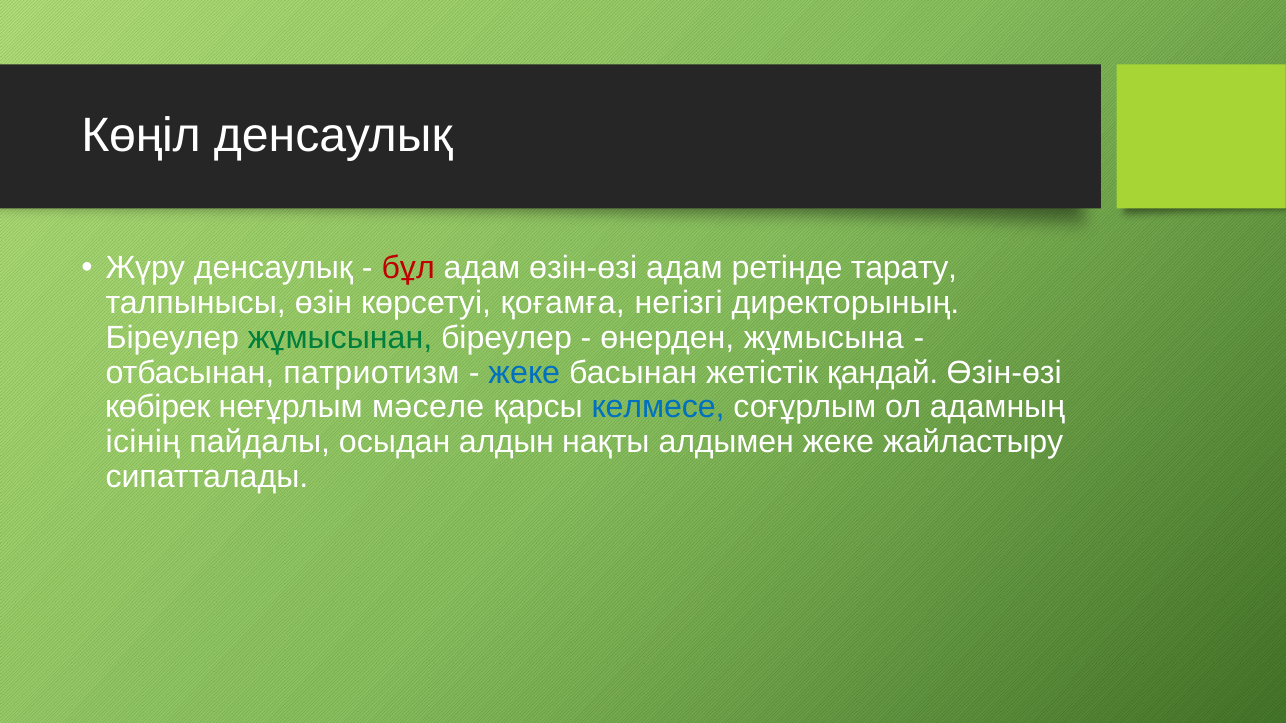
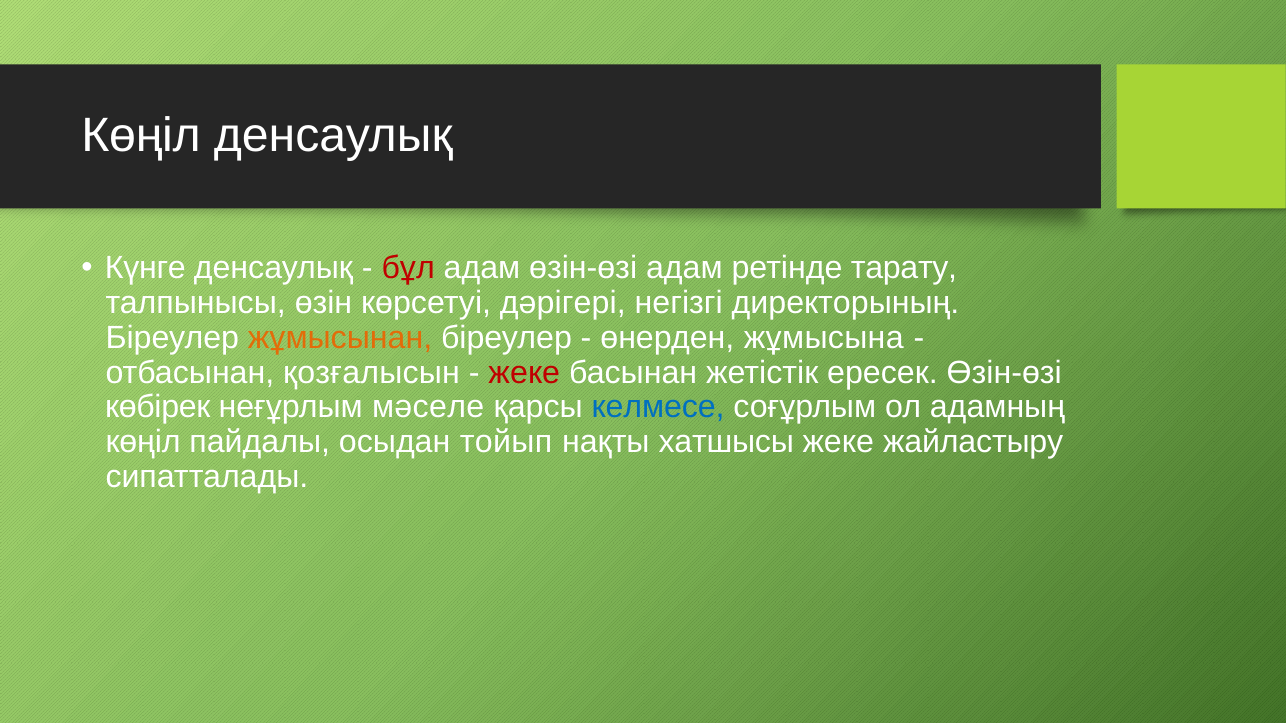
Жүру: Жүру -> Күнге
қоғамға: қоғамға -> дәрігері
жұмысынан colour: green -> orange
патриотизм: патриотизм -> қозғалысын
жеке at (524, 373) colour: blue -> red
қандай: қандай -> ересек
ісінің at (143, 442): ісінің -> көңіл
алдын: алдын -> тойып
алдымен: алдымен -> хатшысы
